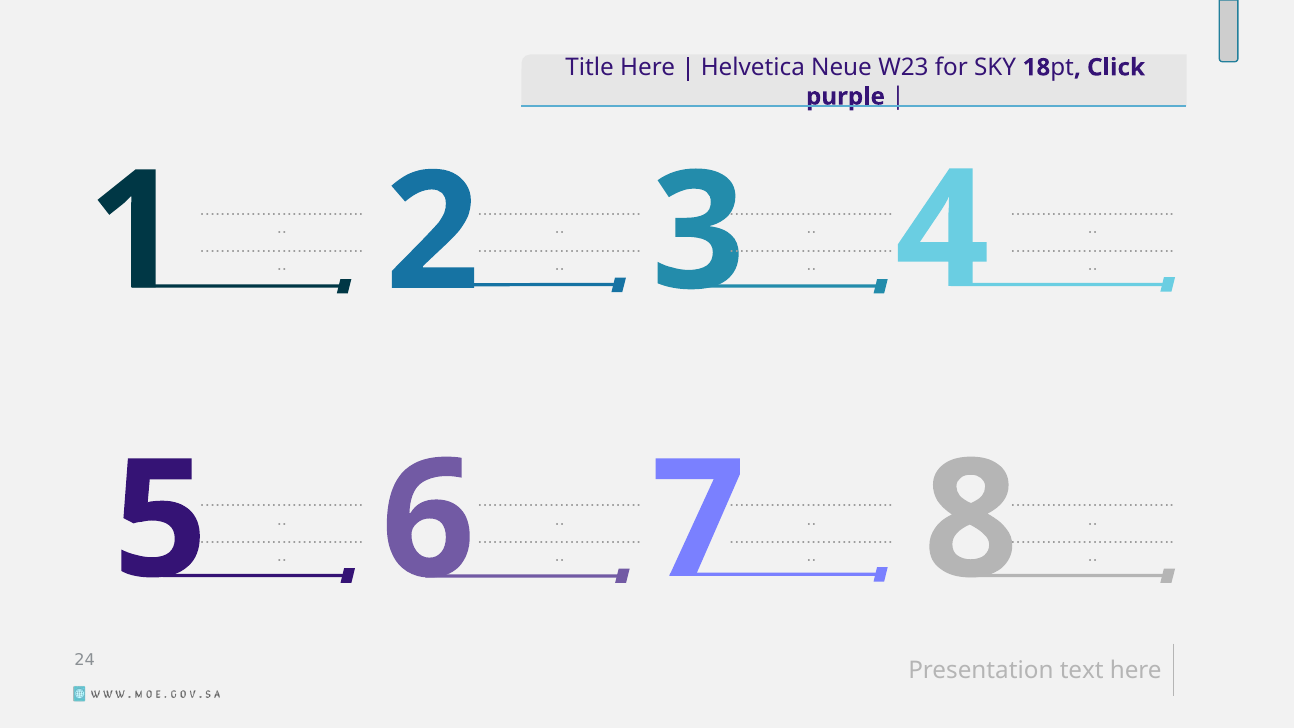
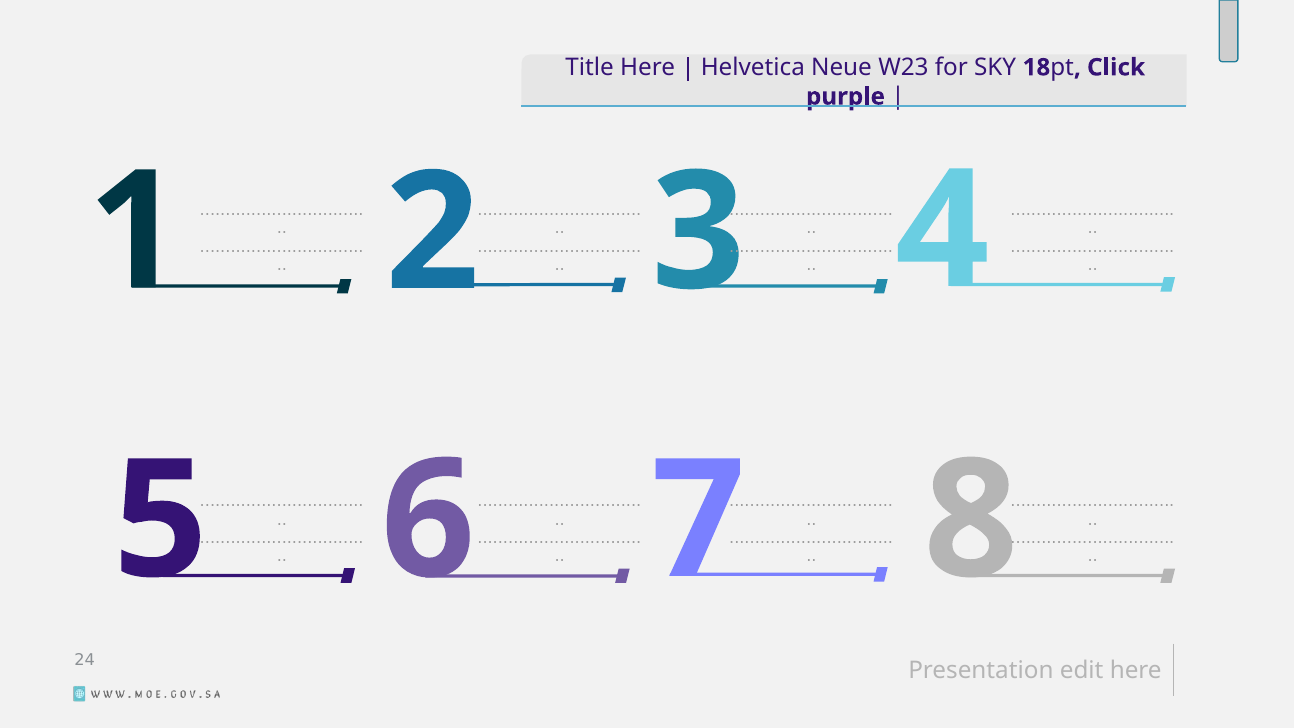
text: text -> edit
